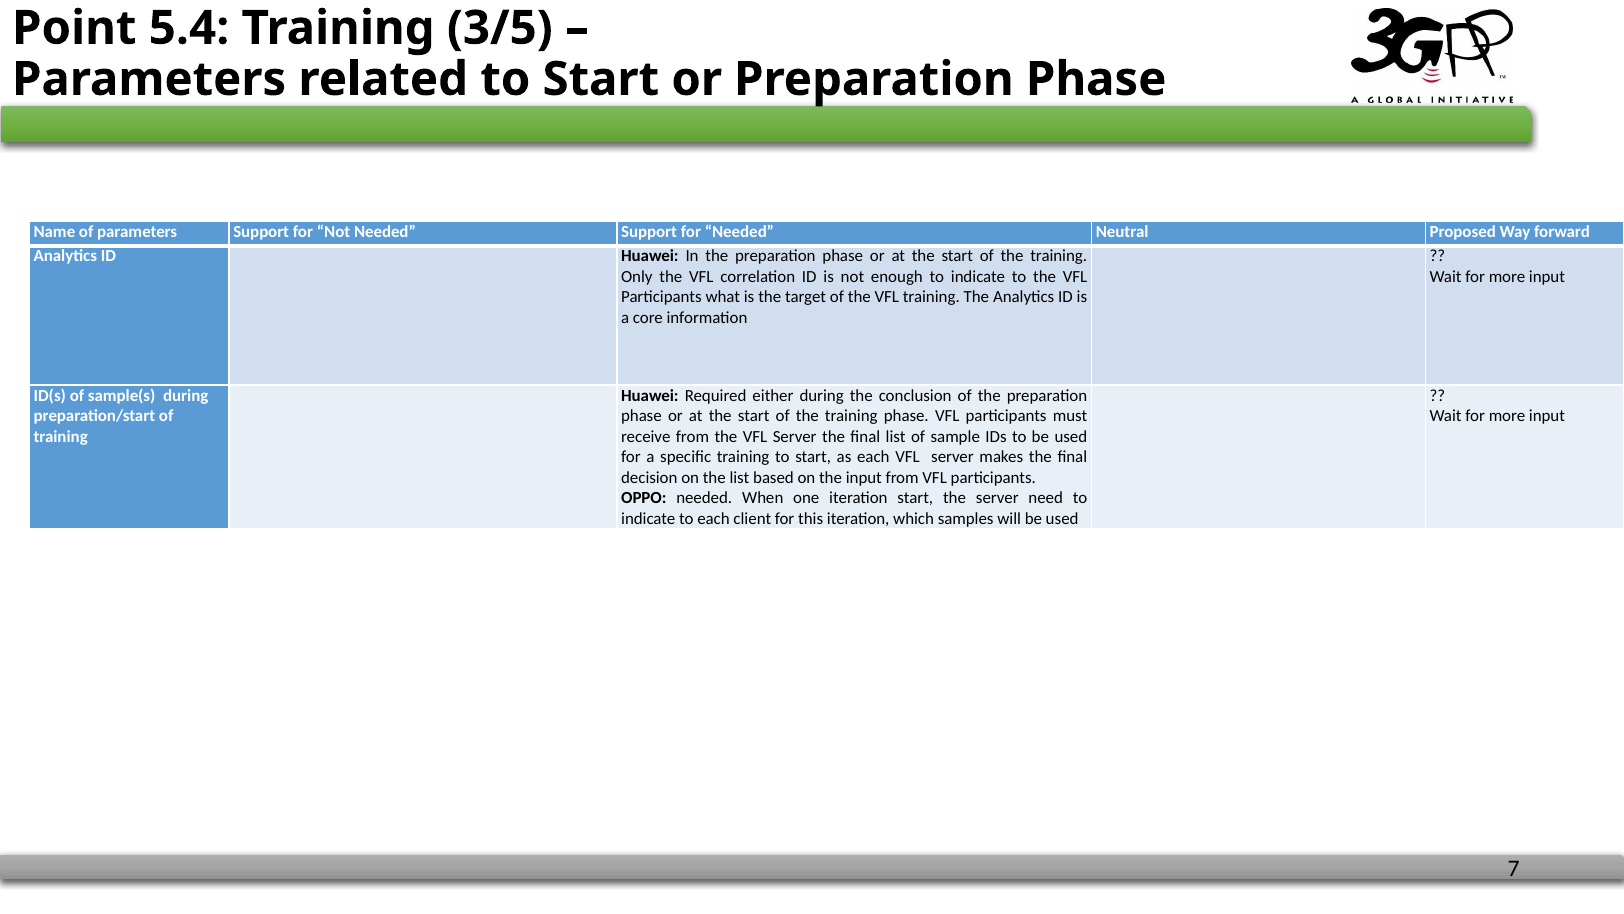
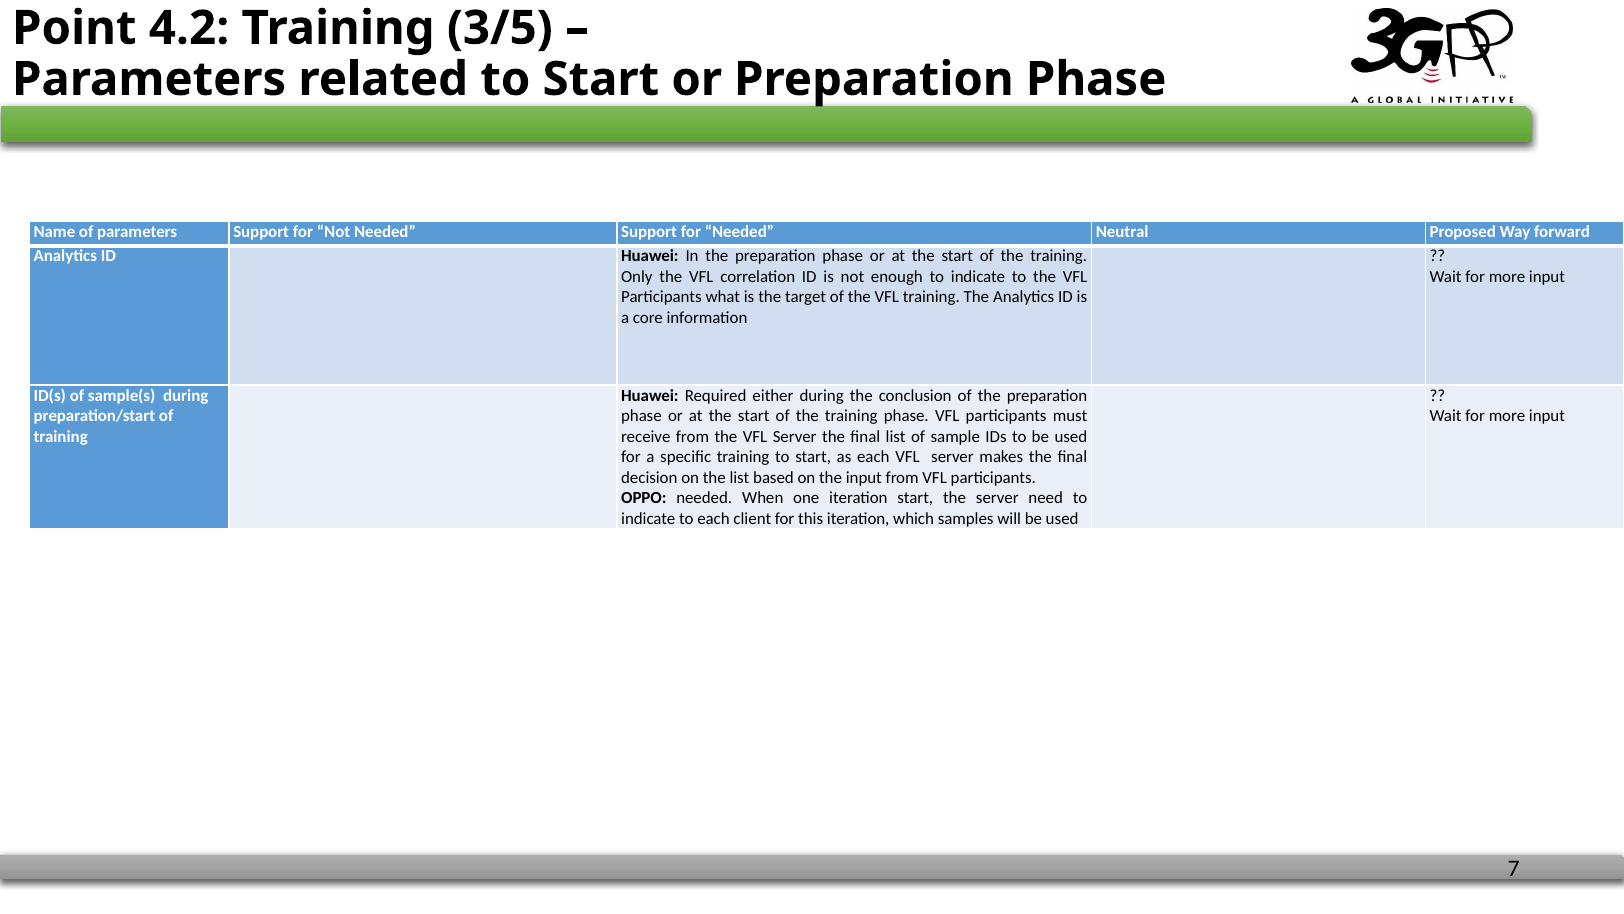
5.4: 5.4 -> 4.2
